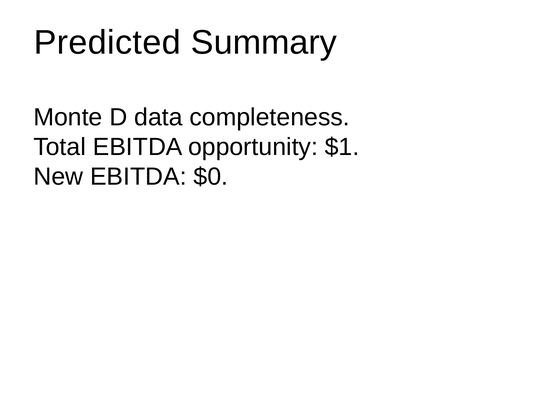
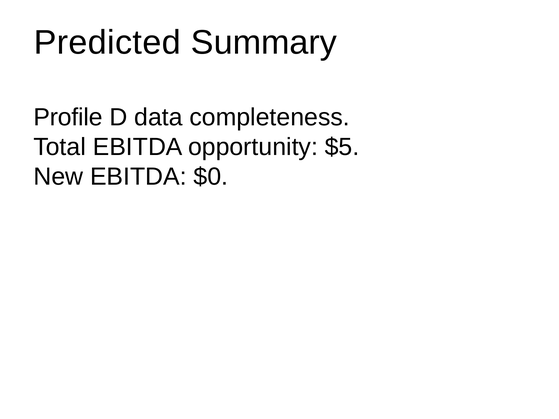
Monte: Monte -> Profile
$1: $1 -> $5
